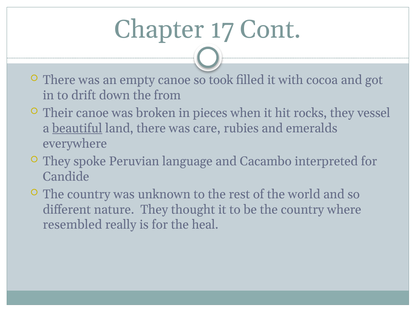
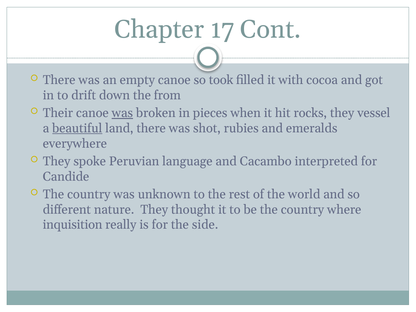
was at (122, 113) underline: none -> present
care: care -> shot
resembled: resembled -> inquisition
heal: heal -> side
